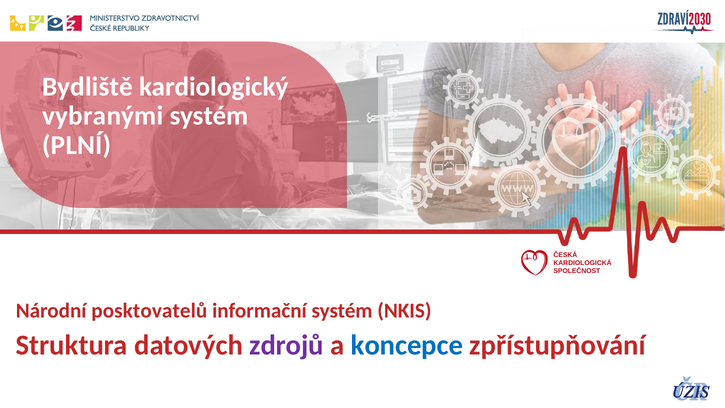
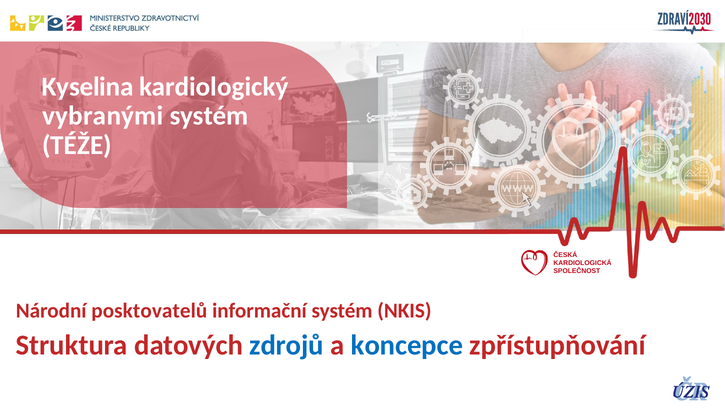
Bydliště: Bydliště -> Kyselina
PLNÍ: PLNÍ -> TÉŽE
zdrojů colour: purple -> blue
